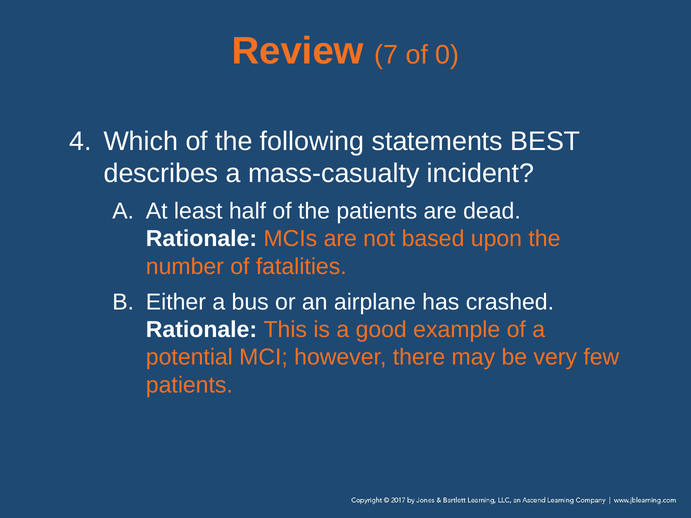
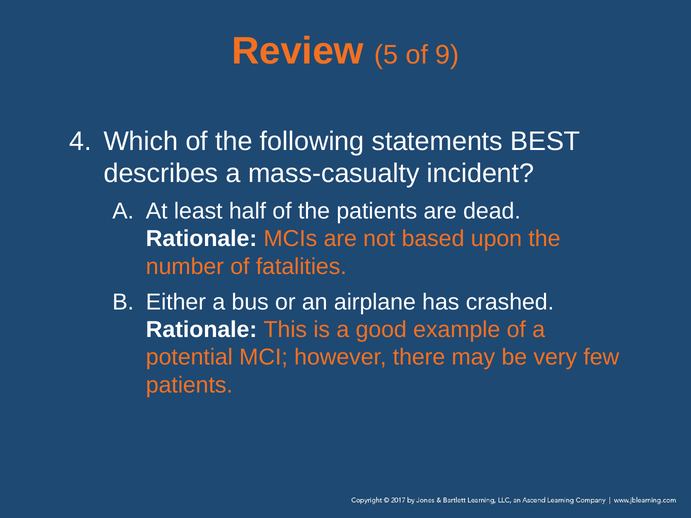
7: 7 -> 5
0: 0 -> 9
